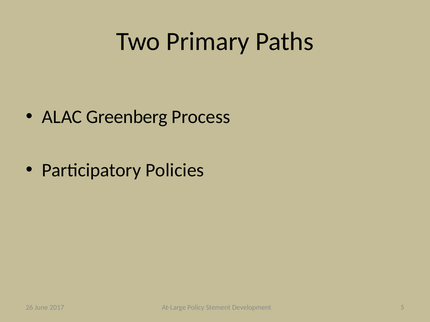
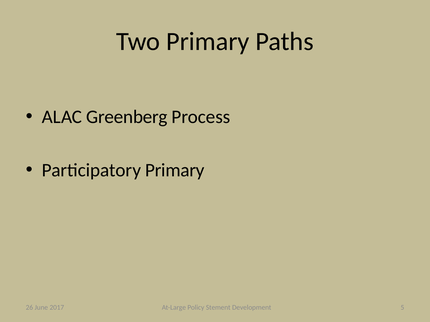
Participatory Policies: Policies -> Primary
